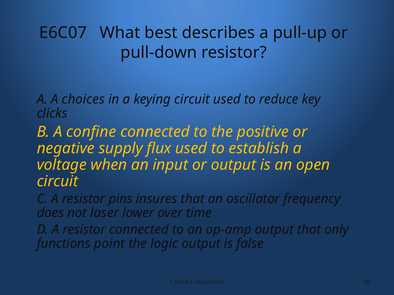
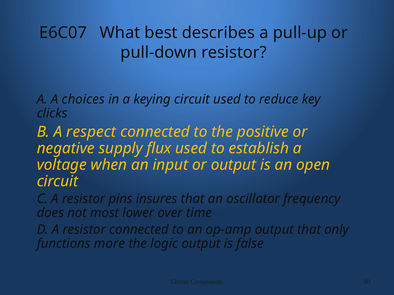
confine: confine -> respect
laser: laser -> most
point: point -> more
